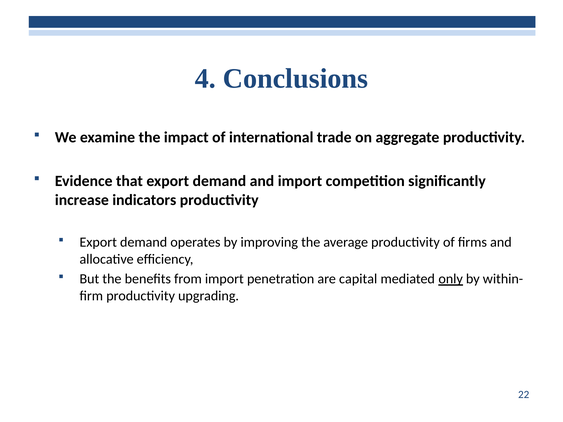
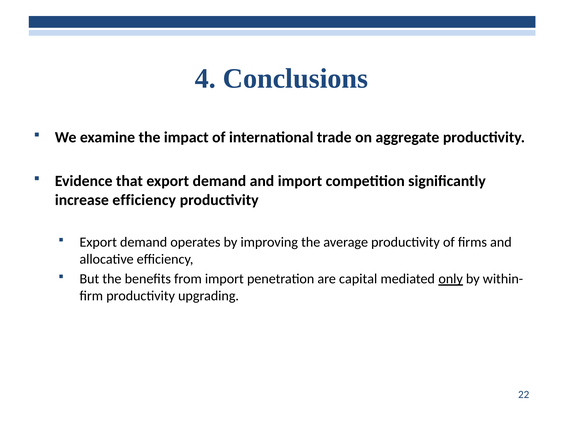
increase indicators: indicators -> efficiency
